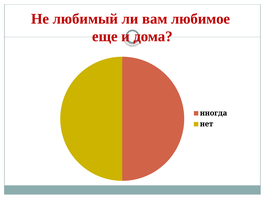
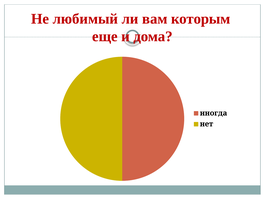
любимое: любимое -> которым
